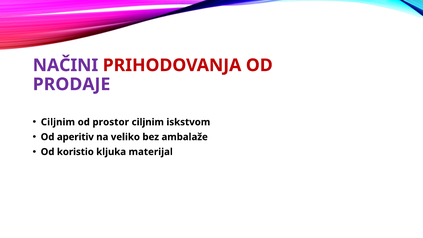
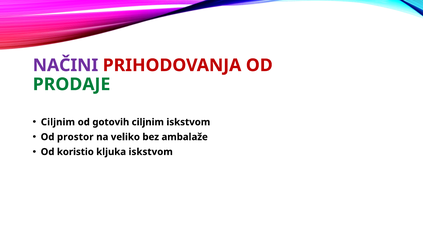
PRODAJE colour: purple -> green
prostor: prostor -> gotovih
aperitiv: aperitiv -> prostor
kljuka materijal: materijal -> iskstvom
